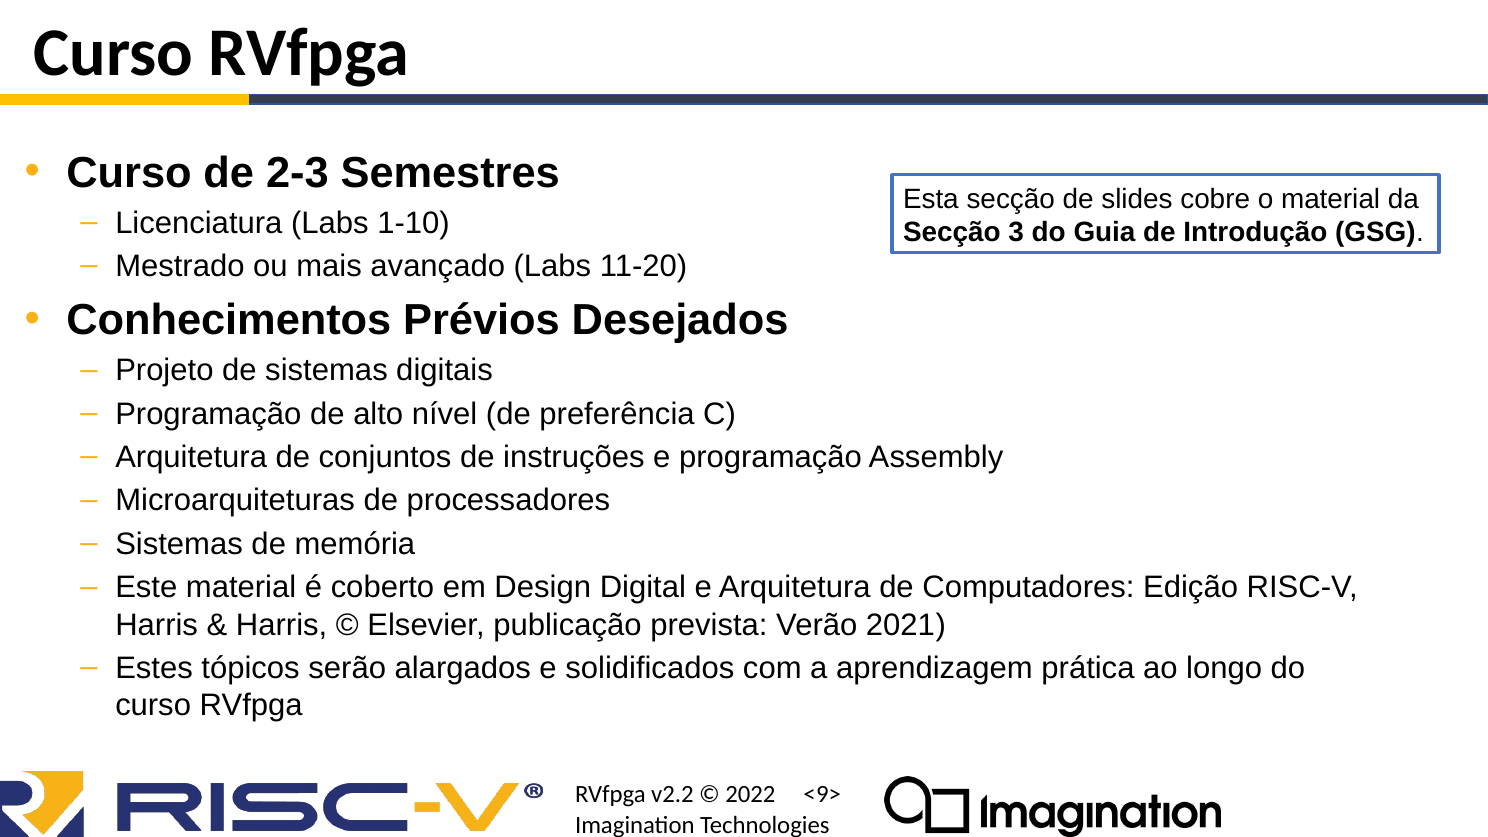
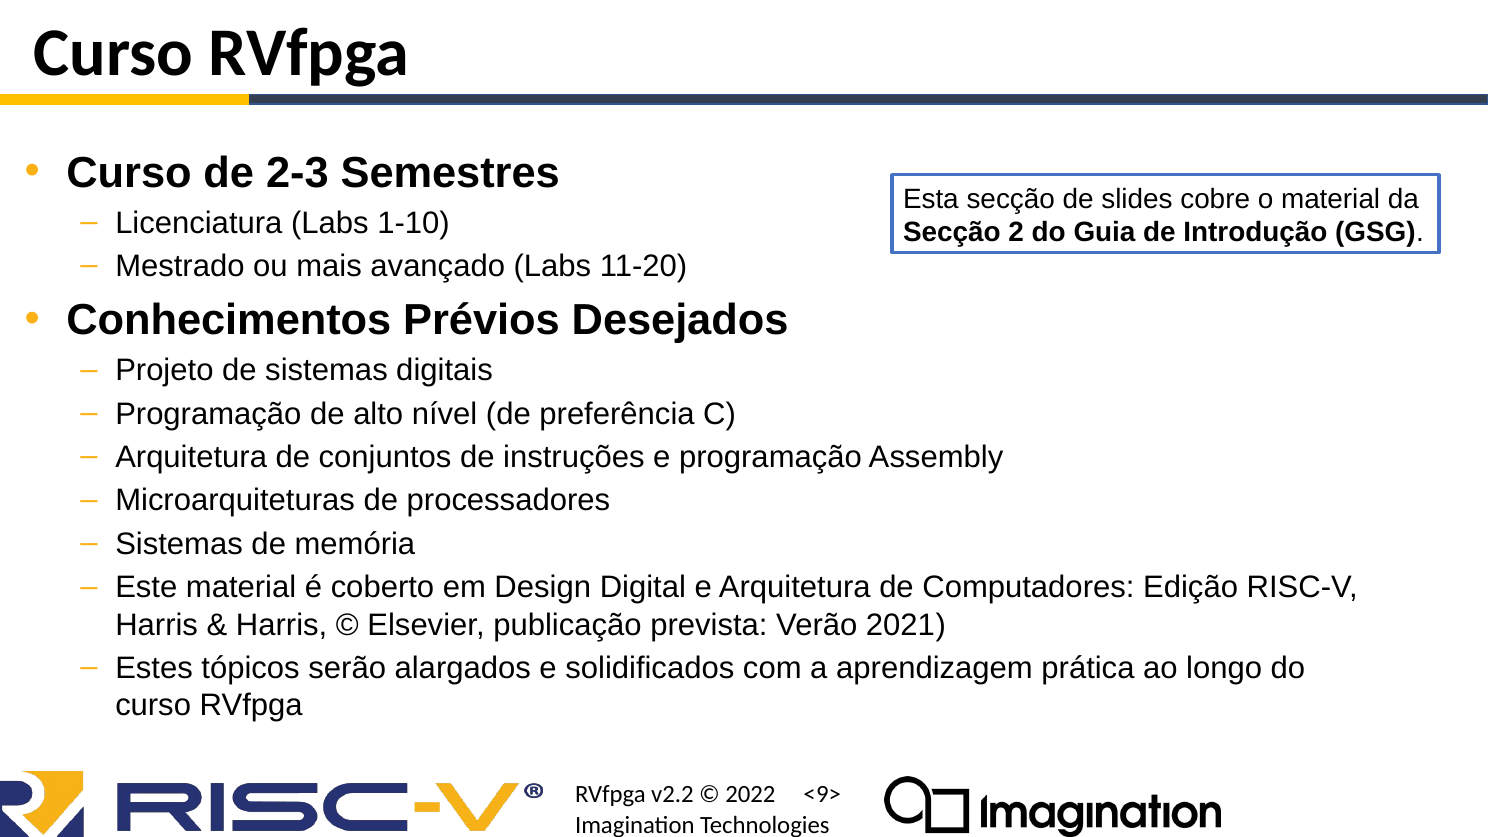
3: 3 -> 2
